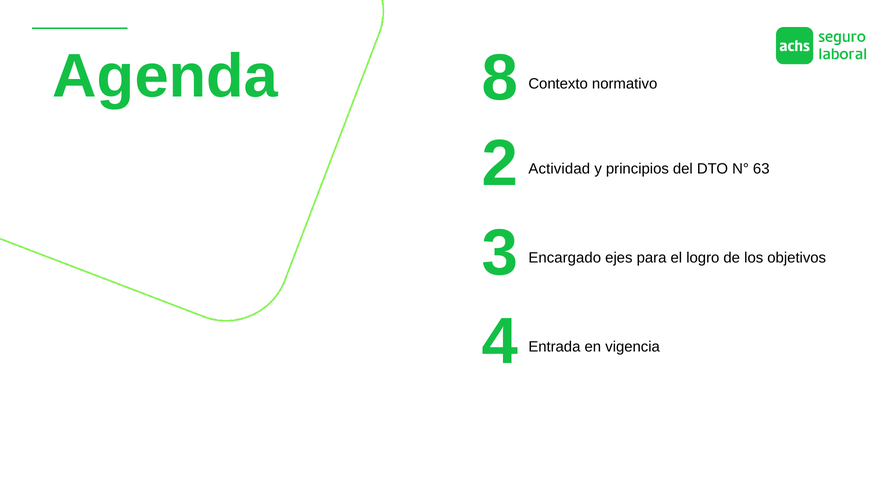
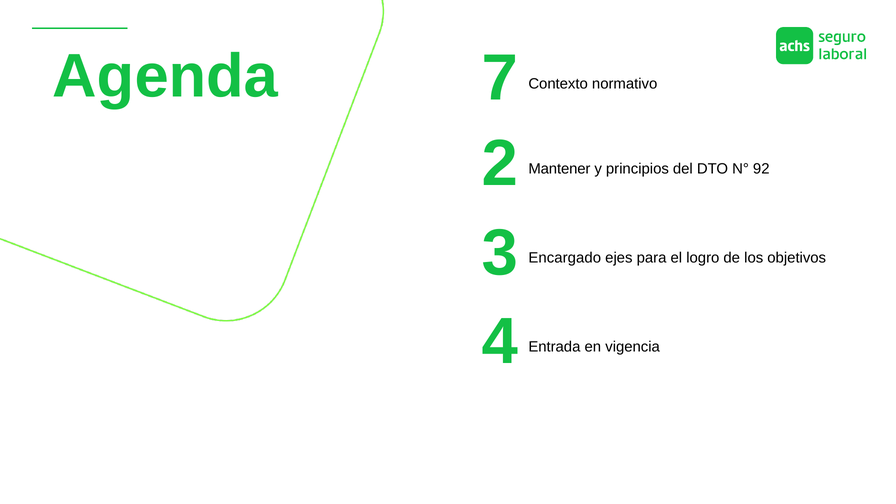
8: 8 -> 7
Actividad: Actividad -> Mantener
63: 63 -> 92
